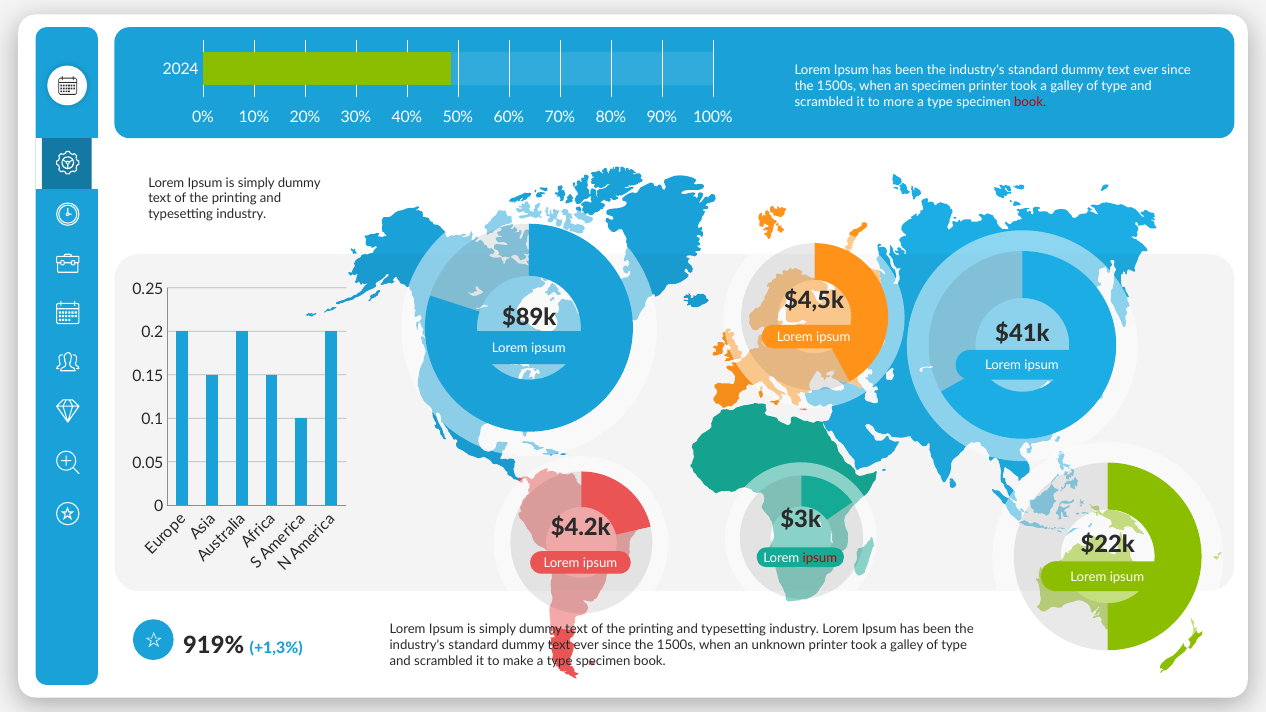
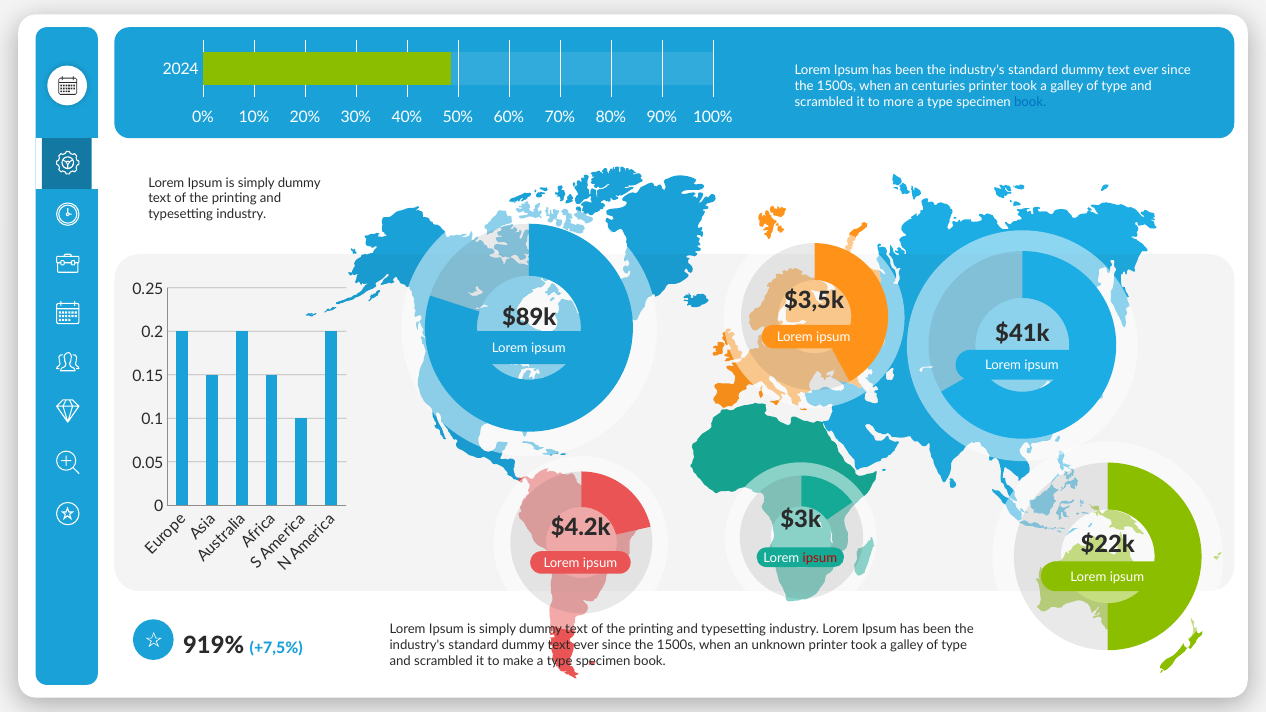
an specimen: specimen -> centuries
book at (1030, 102) colour: red -> blue
$4,5k: $4,5k -> $3,5k
+1,3%: +1,3% -> +7,5%
